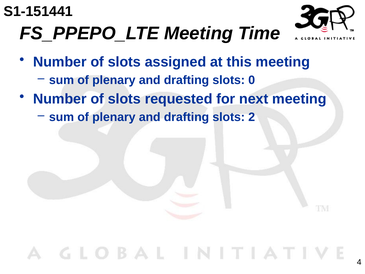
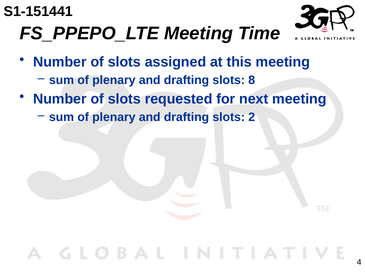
0: 0 -> 8
